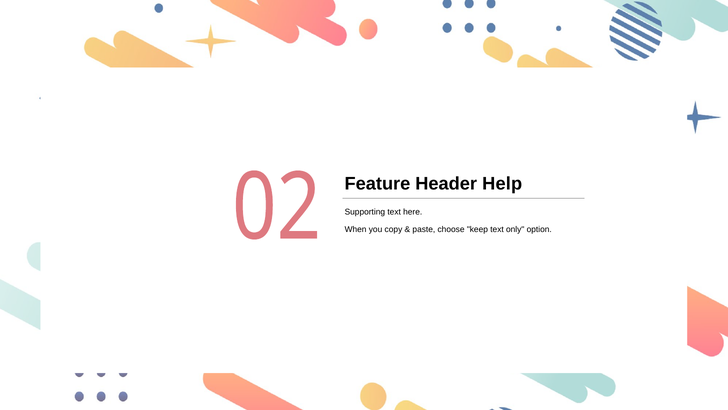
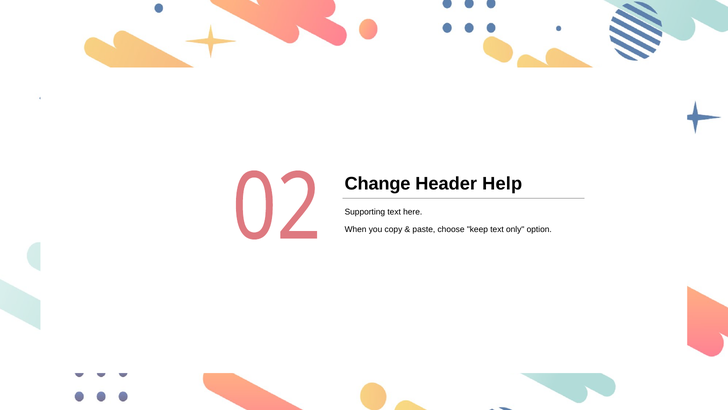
Feature: Feature -> Change
